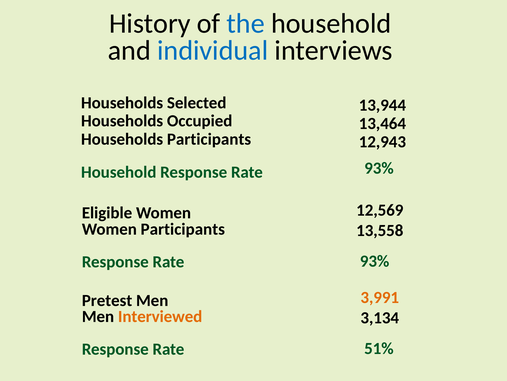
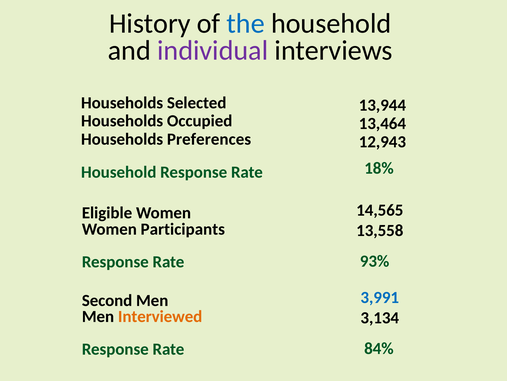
individual colour: blue -> purple
Households Participants: Participants -> Preferences
93% at (379, 168): 93% -> 18%
12,569: 12,569 -> 14,565
3,991 colour: orange -> blue
Pretest: Pretest -> Second
51%: 51% -> 84%
